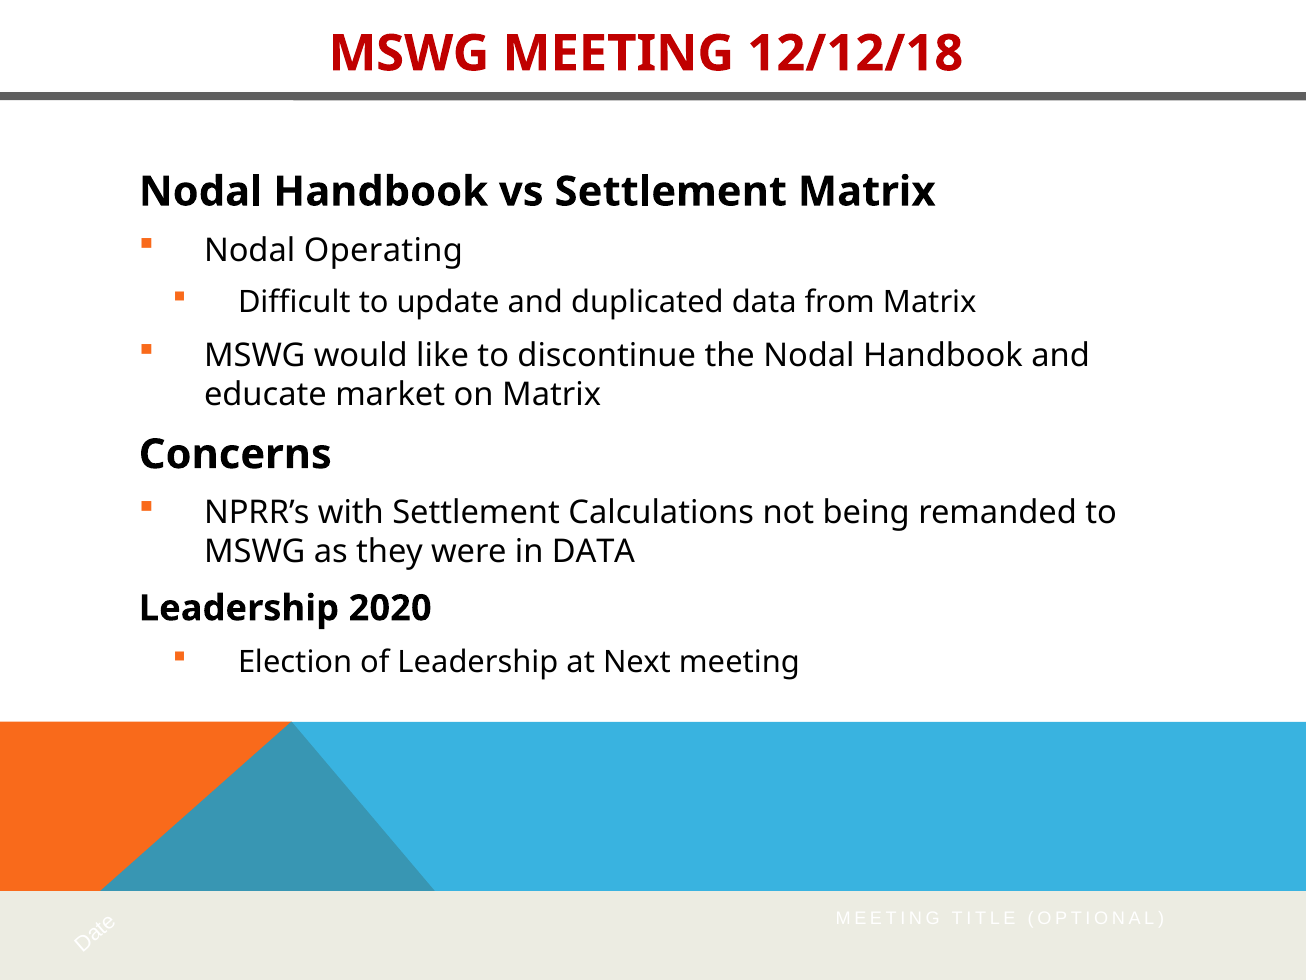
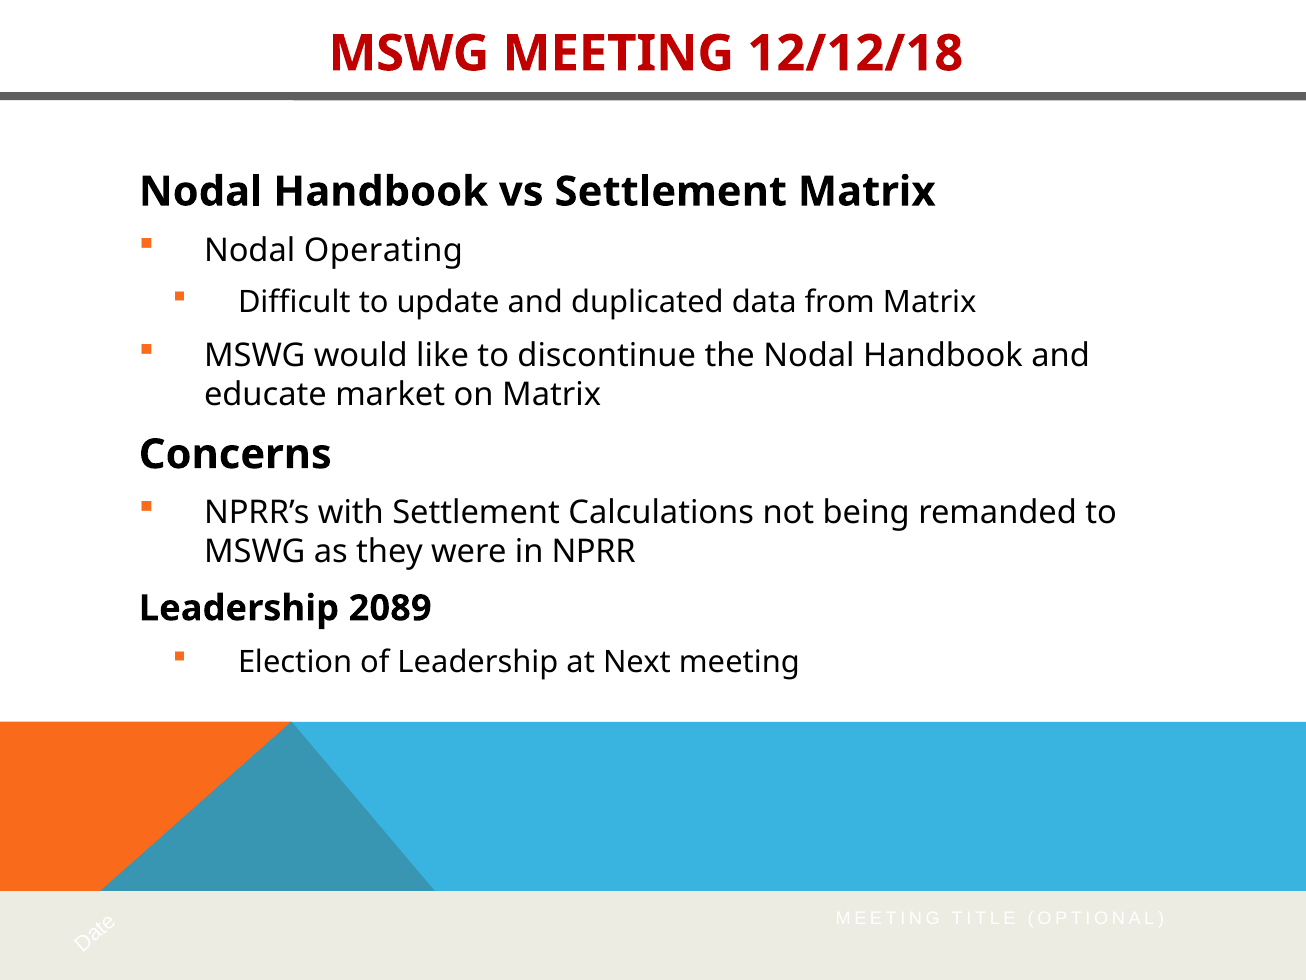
in DATA: DATA -> NPRR
2020: 2020 -> 2089
